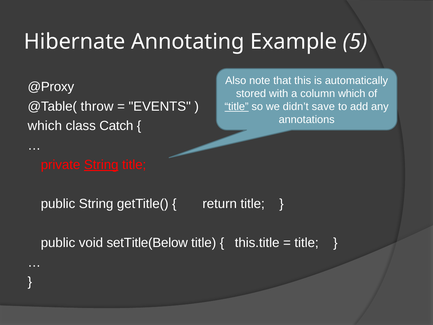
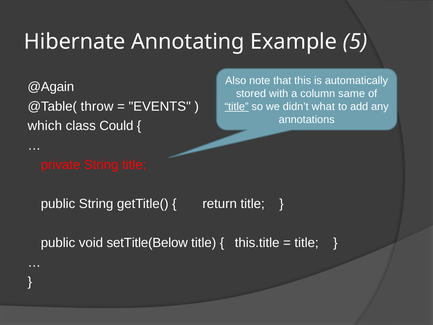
@Proxy: @Proxy -> @Again
column which: which -> same
save: save -> what
Catch: Catch -> Could
String at (101, 165) underline: present -> none
